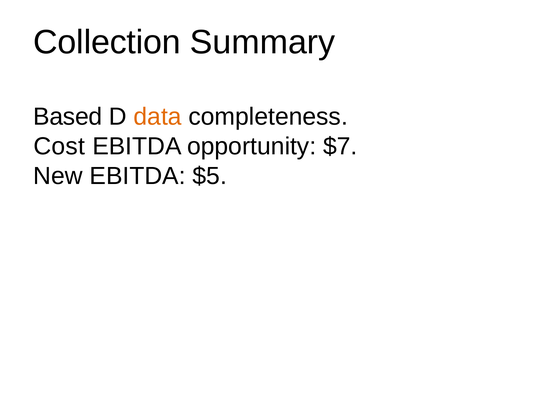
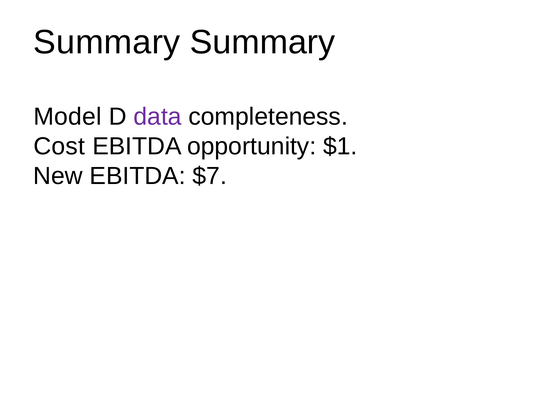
Collection at (107, 42): Collection -> Summary
Based: Based -> Model
data colour: orange -> purple
$7: $7 -> $1
$5: $5 -> $7
